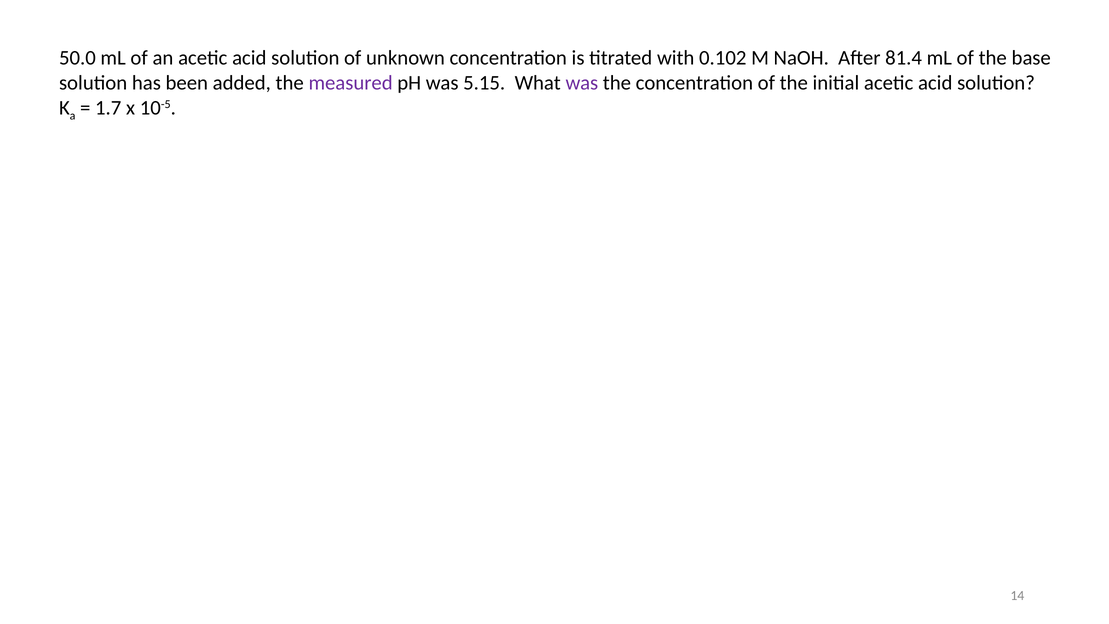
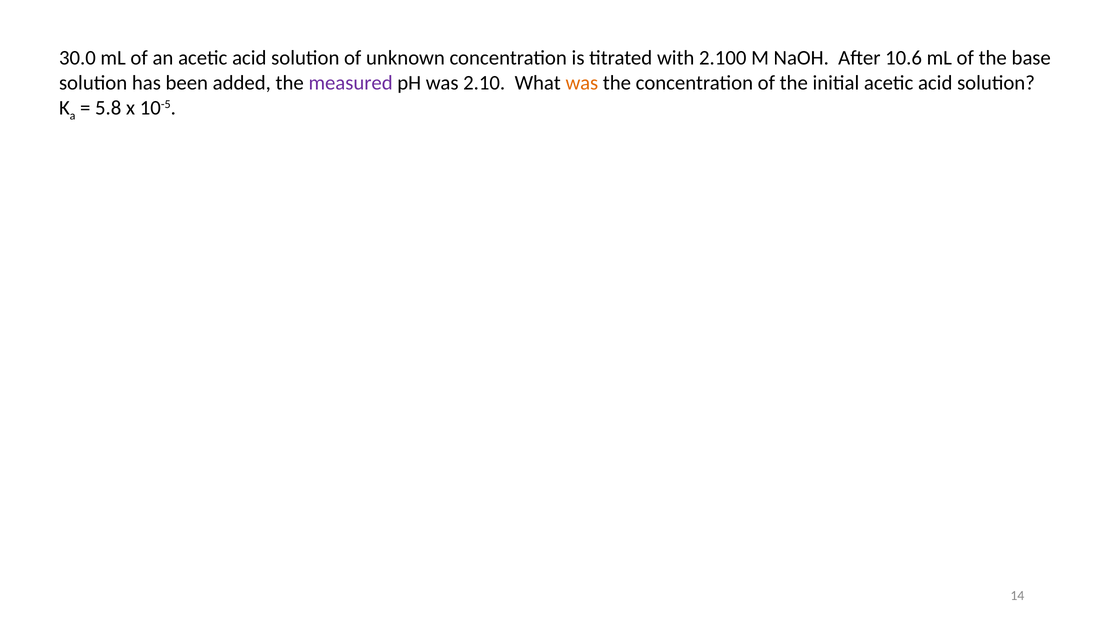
50.0: 50.0 -> 30.0
0.102: 0.102 -> 2.100
81.4: 81.4 -> 10.6
5.15: 5.15 -> 2.10
was at (582, 83) colour: purple -> orange
1.7: 1.7 -> 5.8
